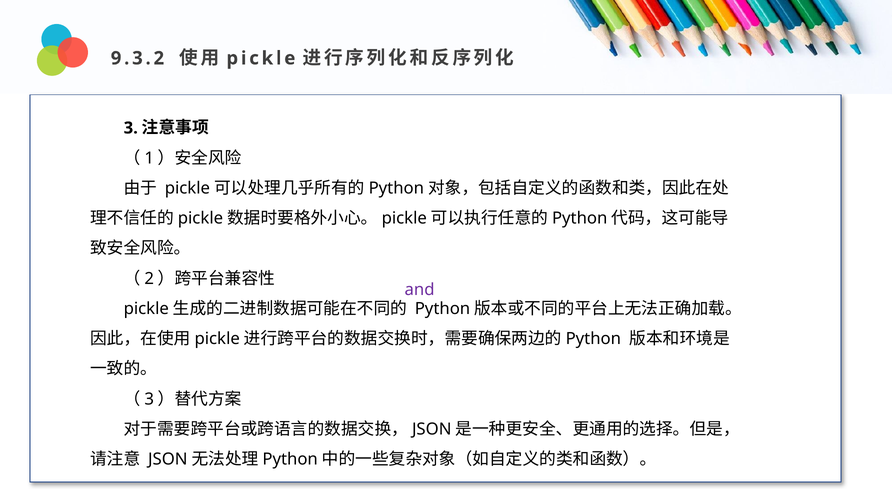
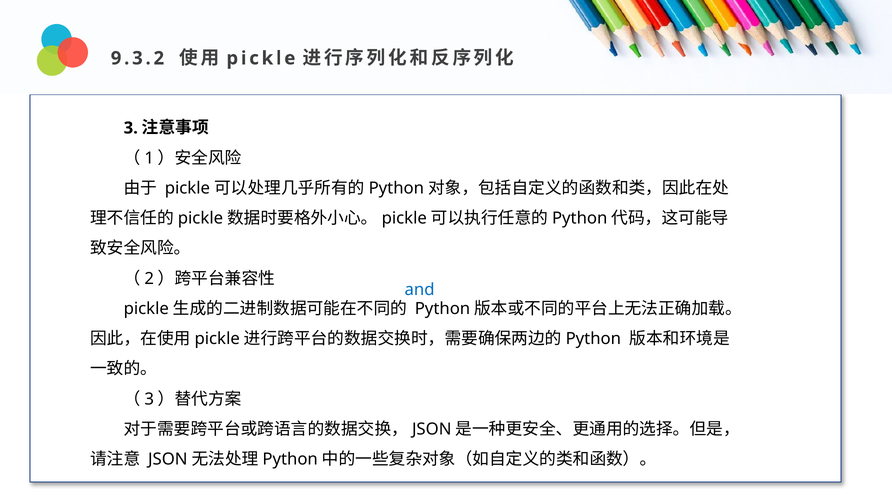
and colour: purple -> blue
